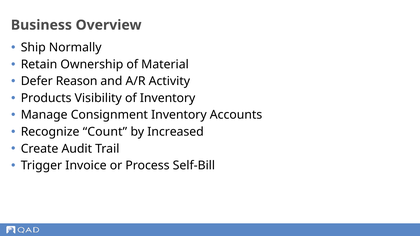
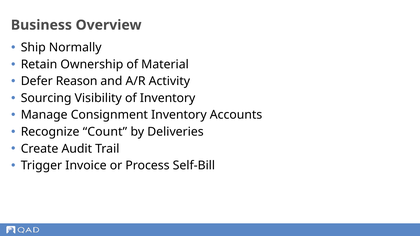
Products: Products -> Sourcing
Increased: Increased -> Deliveries
